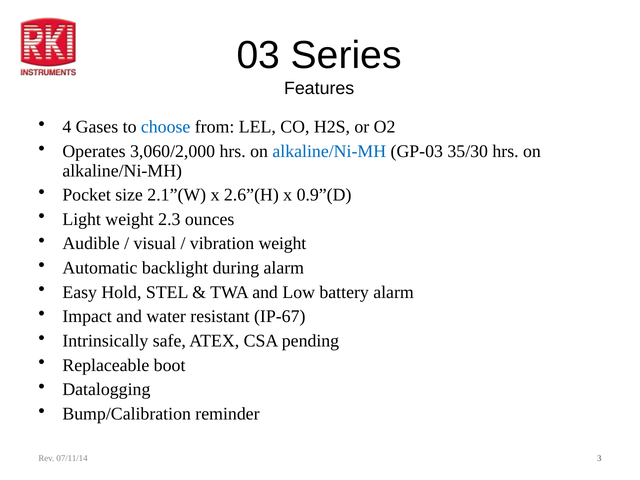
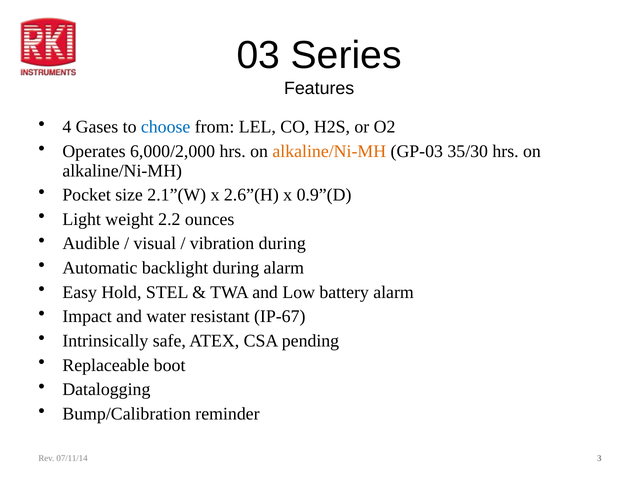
3,060/2,000: 3,060/2,000 -> 6,000/2,000
alkaline/Ni-MH at (329, 151) colour: blue -> orange
2.3: 2.3 -> 2.2
vibration weight: weight -> during
